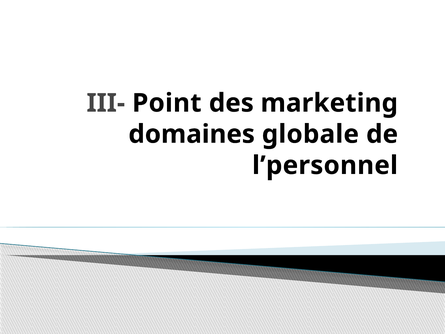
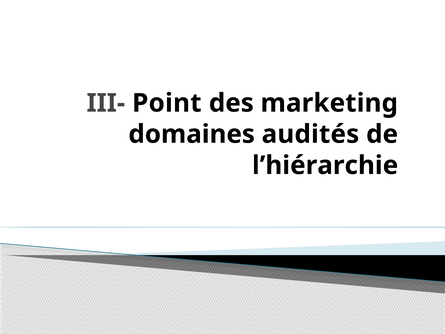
globale: globale -> audités
l’personnel: l’personnel -> l’hiérarchie
